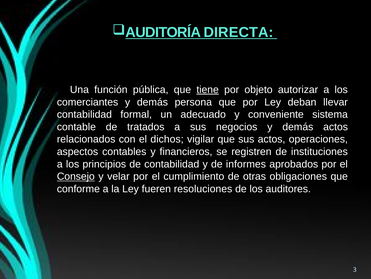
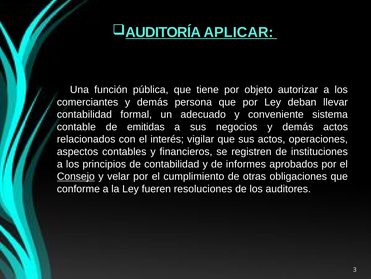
DIRECTA: DIRECTA -> APLICAR
tiene underline: present -> none
tratados: tratados -> emitidas
dichos: dichos -> interés
